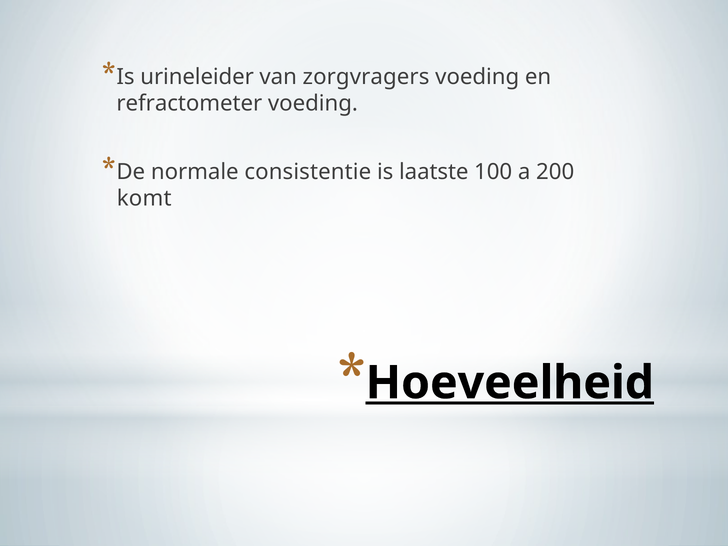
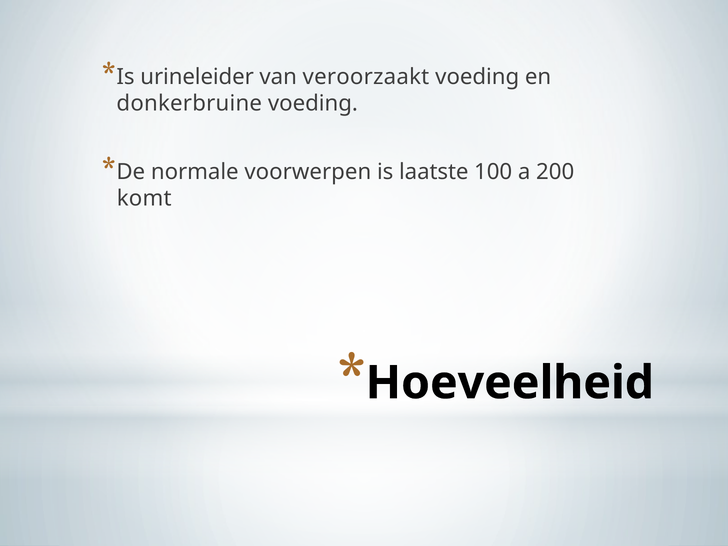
zorgvragers: zorgvragers -> veroorzaakt
refractometer: refractometer -> donkerbruine
consistentie: consistentie -> voorwerpen
Hoeveelheid underline: present -> none
